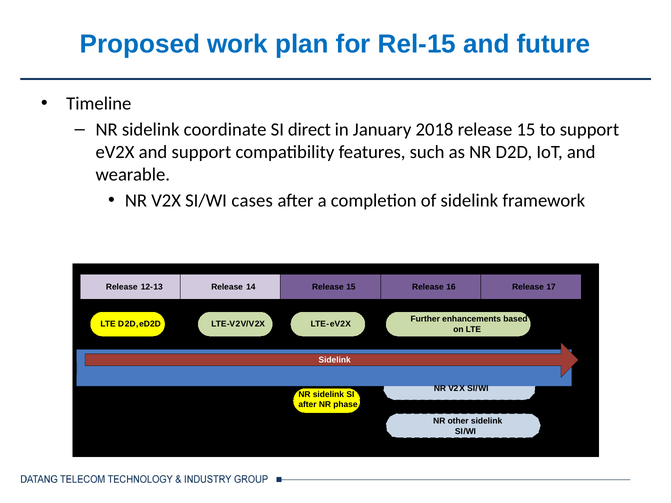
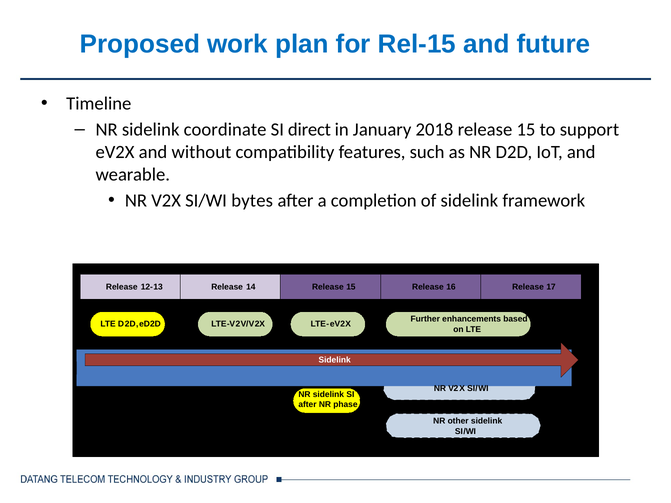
and support: support -> without
cases: cases -> bytes
